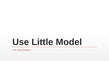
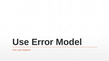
Little: Little -> Error
